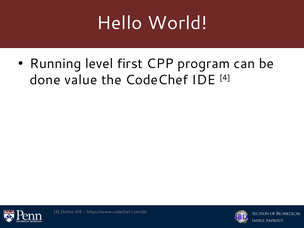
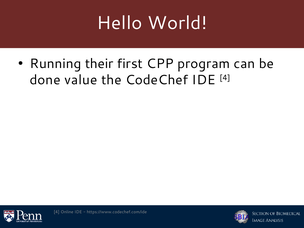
level: level -> their
